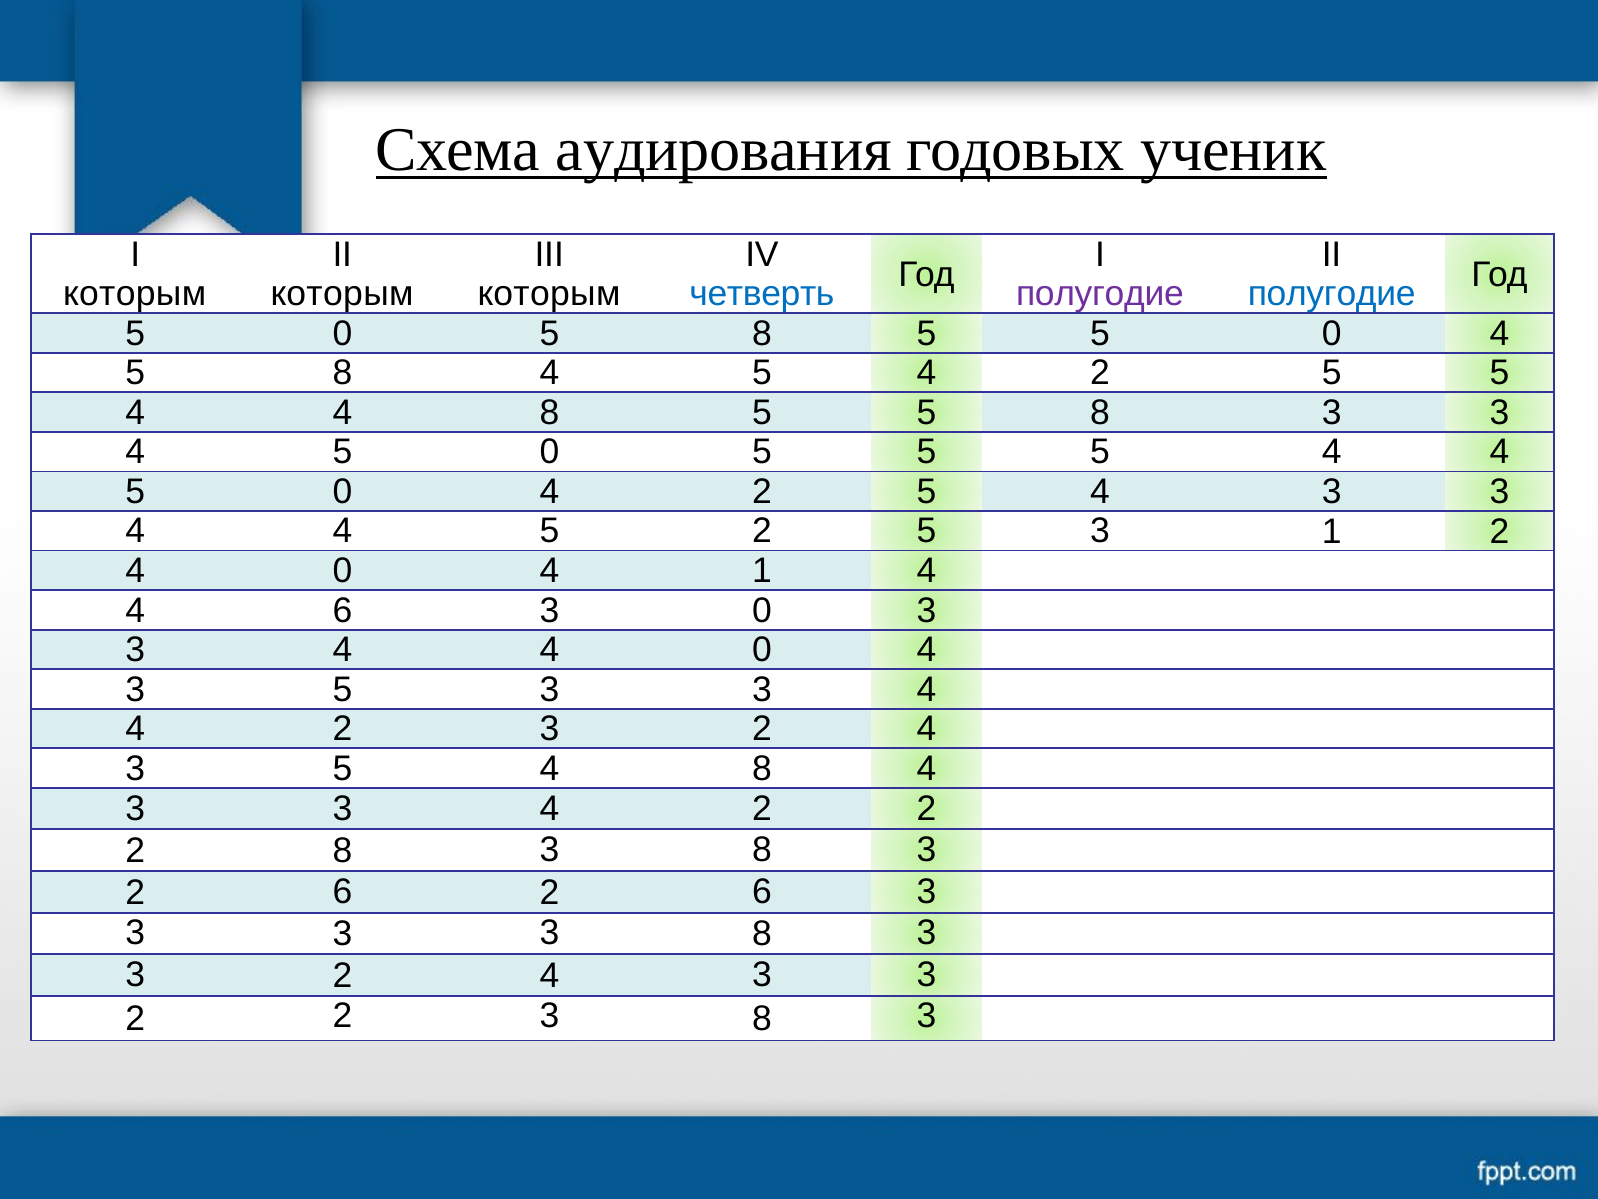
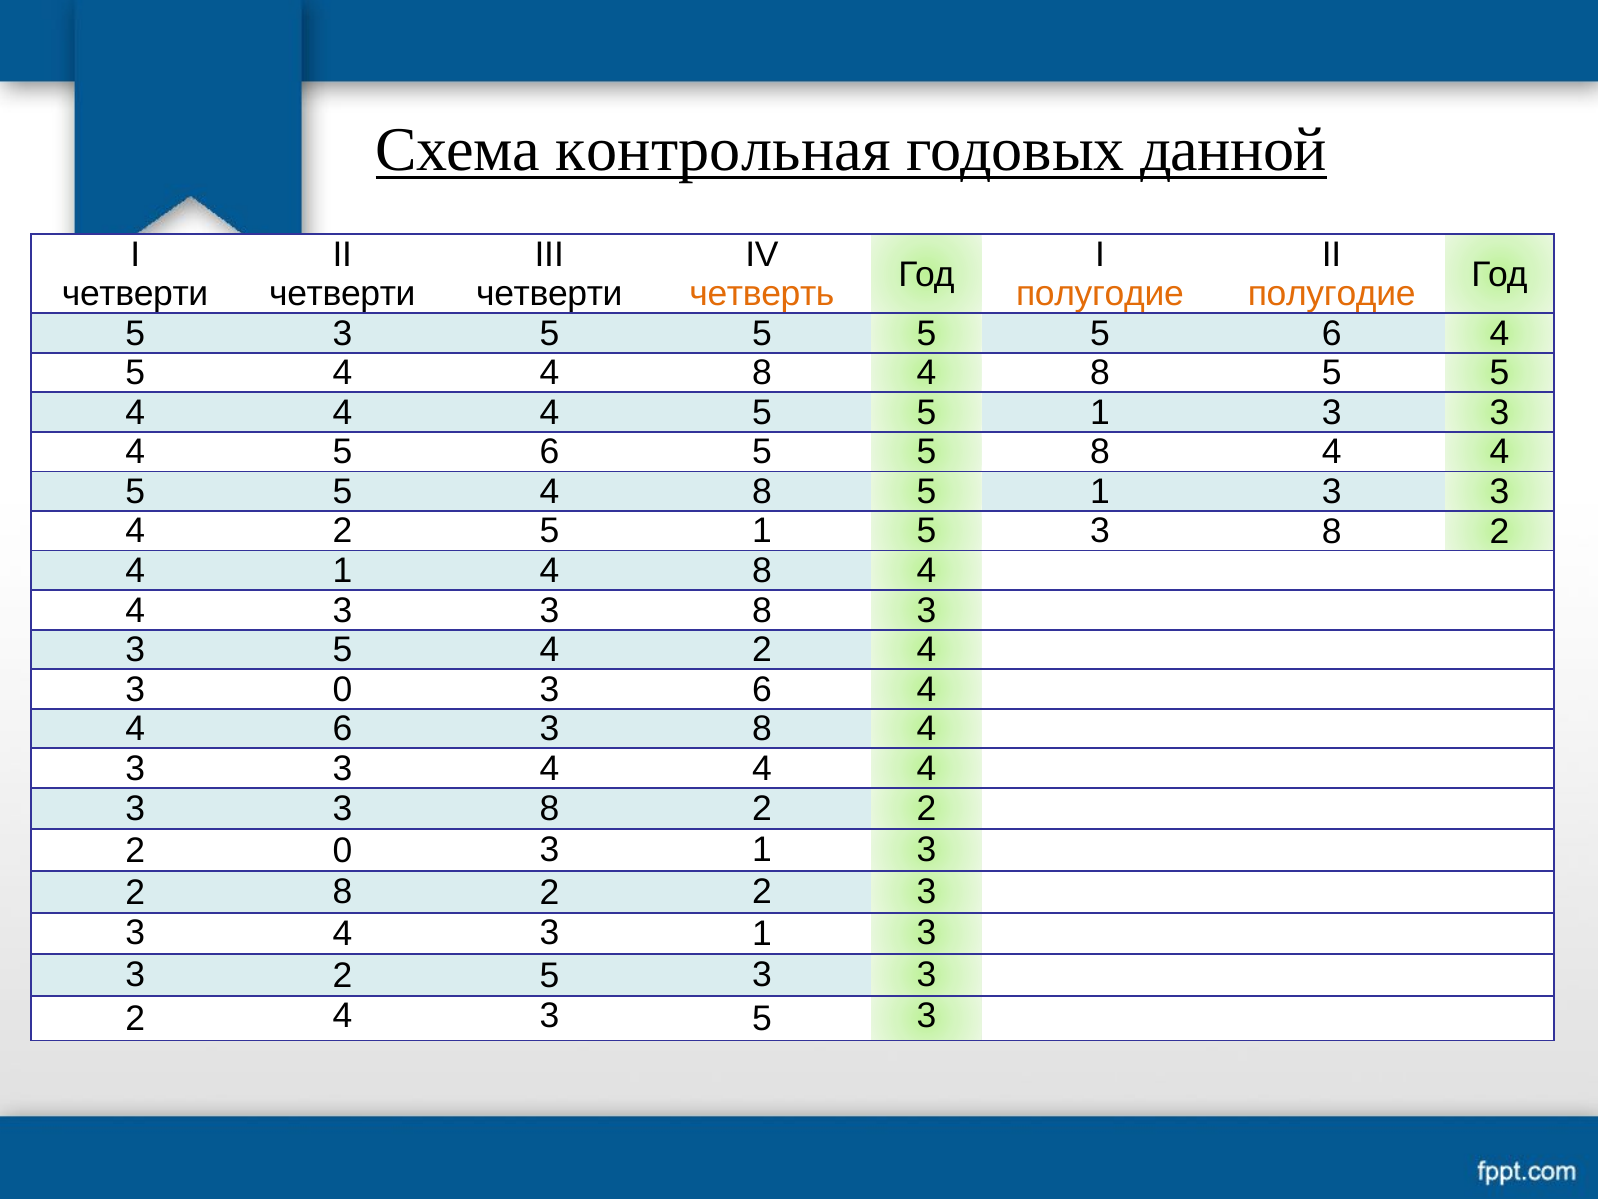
аудирования: аудирования -> контрольная
ученик: ученик -> данной
которым at (135, 294): которым -> четверти
которым at (342, 294): которым -> четверти
которым at (549, 294): которым -> четверти
четверть colour: blue -> orange
полугодие at (1100, 294) colour: purple -> orange
полугодие at (1332, 294) colour: blue -> orange
0 at (342, 333): 0 -> 3
8 at (762, 333): 8 -> 5
0 at (1332, 333): 0 -> 6
8 at (342, 373): 8 -> 4
5 at (762, 373): 5 -> 8
2 at (1100, 373): 2 -> 8
8 at (549, 413): 8 -> 4
8 at (1100, 413): 8 -> 1
0 at (549, 452): 0 -> 6
5 at (1100, 452): 5 -> 8
0 at (342, 492): 0 -> 5
2 at (762, 492): 2 -> 8
4 at (1100, 492): 4 -> 1
4 at (342, 531): 4 -> 2
2 at (762, 531): 2 -> 1
1 at (1332, 531): 1 -> 8
0 at (342, 571): 0 -> 1
1 at (762, 571): 1 -> 8
6 at (342, 610): 6 -> 3
0 at (762, 610): 0 -> 8
4 at (342, 650): 4 -> 5
0 at (762, 650): 0 -> 2
5 at (342, 689): 5 -> 0
3 at (762, 689): 3 -> 6
2 at (342, 729): 2 -> 6
2 at (762, 729): 2 -> 8
5 at (342, 768): 5 -> 3
8 at (762, 768): 8 -> 4
4 at (549, 809): 4 -> 8
2 8: 8 -> 0
8 at (762, 849): 8 -> 1
6 at (342, 891): 6 -> 8
6 at (762, 891): 6 -> 2
3 at (342, 934): 3 -> 4
8 at (762, 934): 8 -> 1
4 at (549, 975): 4 -> 5
2 at (342, 1016): 2 -> 4
8 at (762, 1018): 8 -> 5
